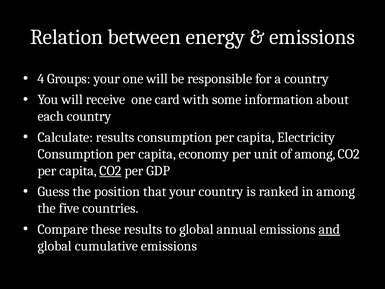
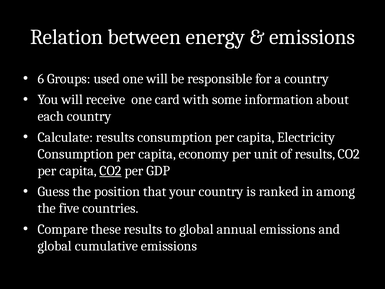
4: 4 -> 6
Groups your: your -> used
of among: among -> results
and underline: present -> none
